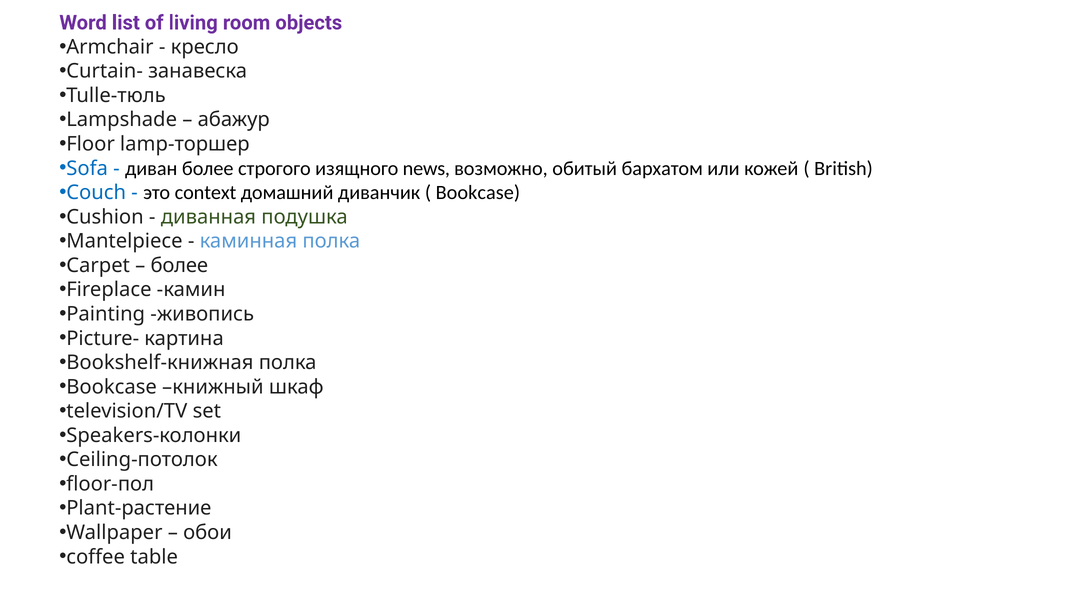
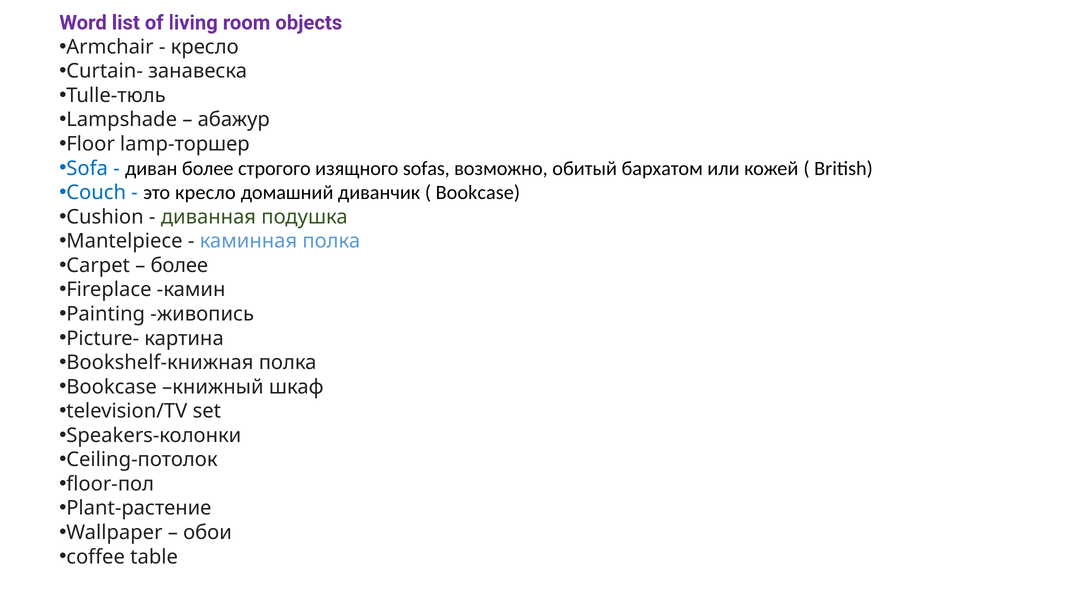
news: news -> sofas
это context: context -> кресло
